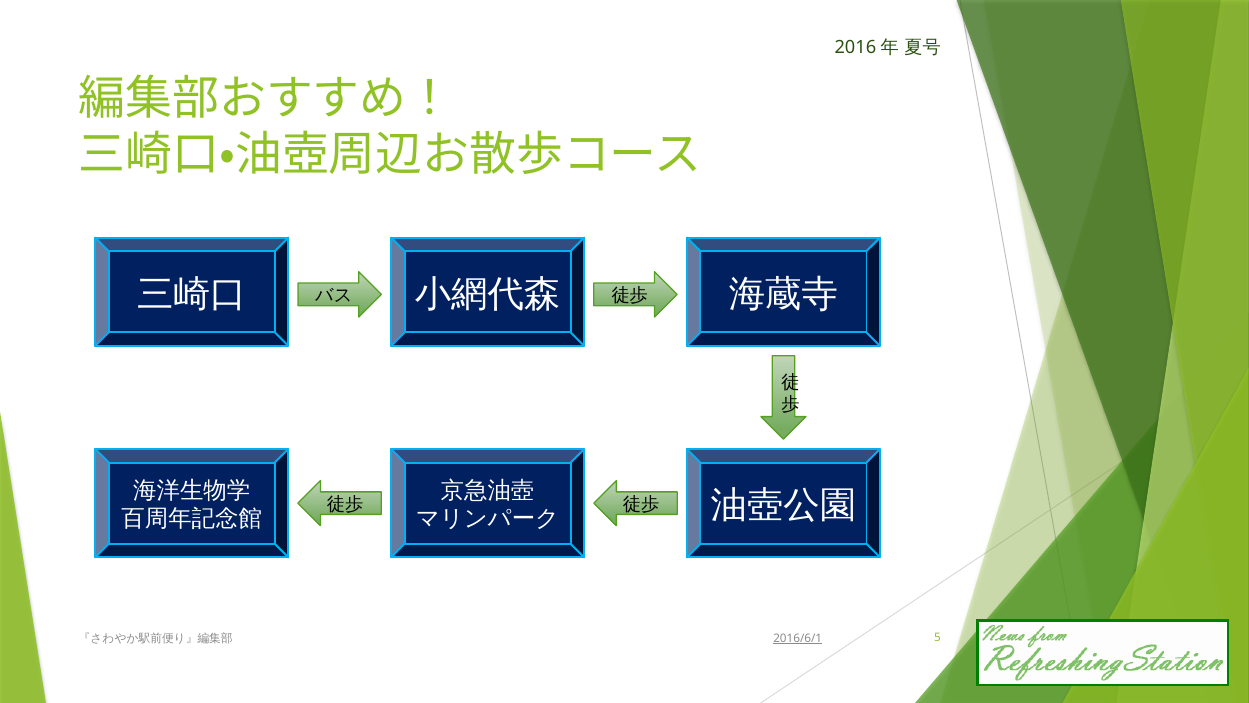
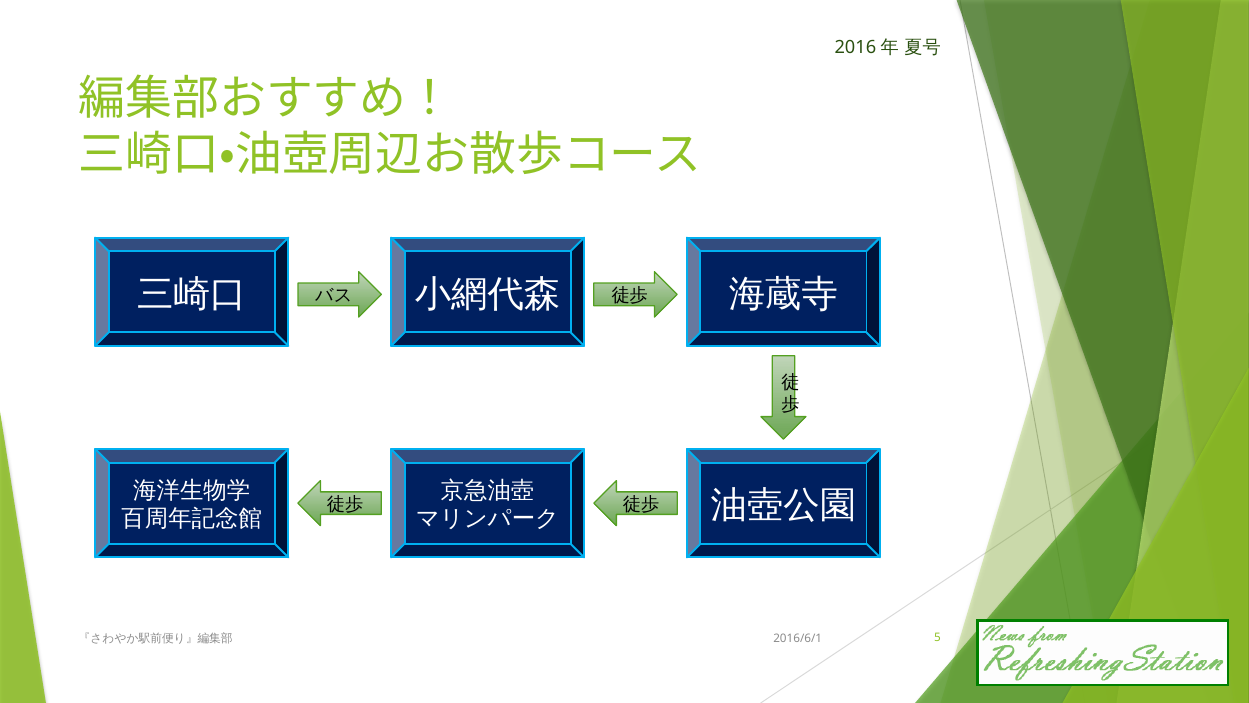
2016/6/1 underline: present -> none
